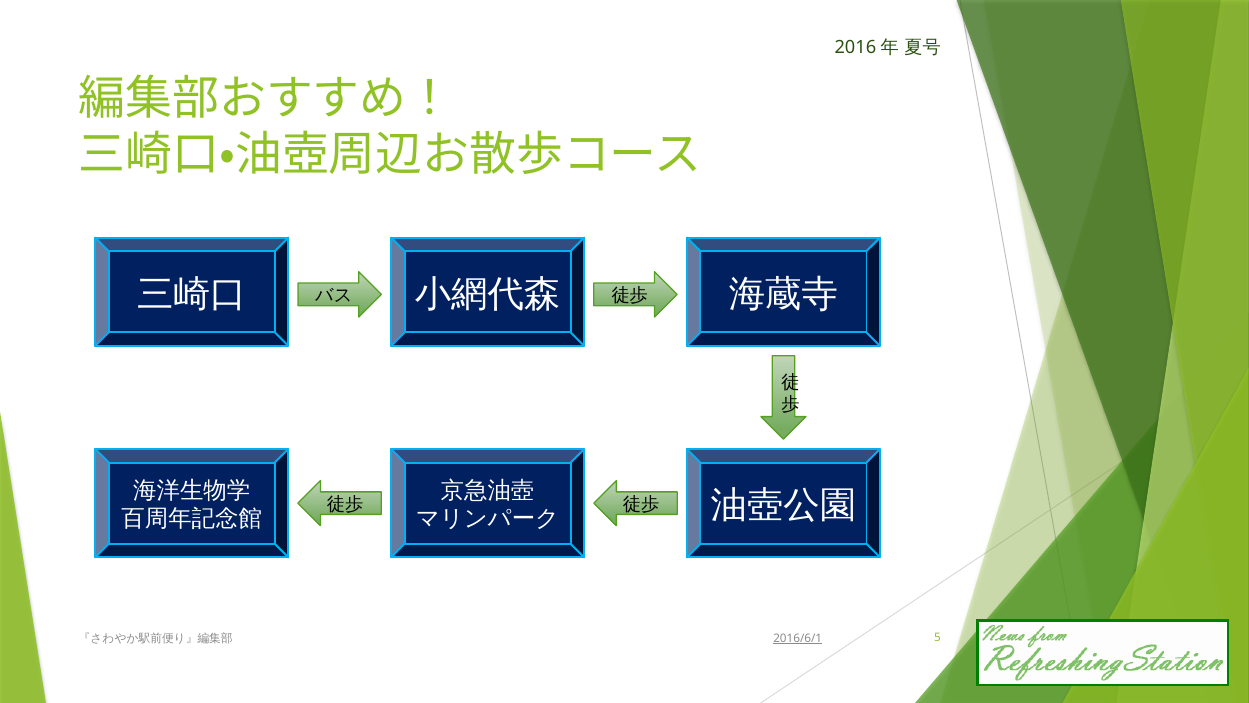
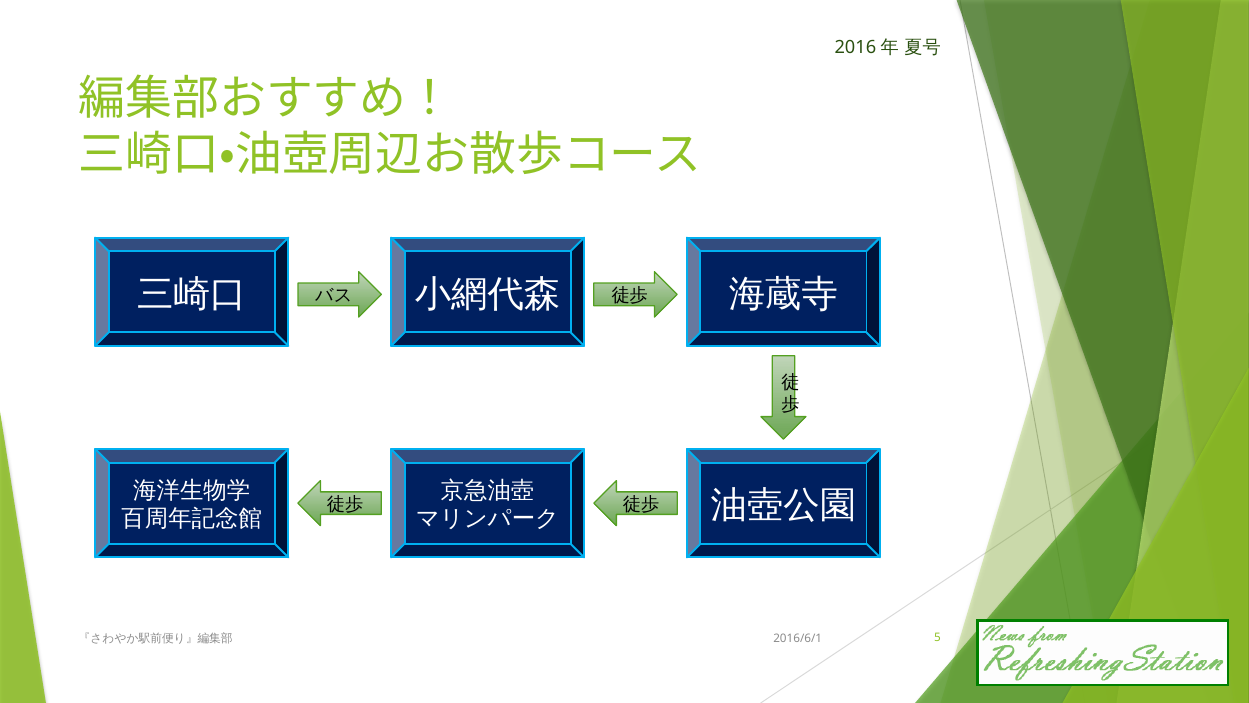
2016/6/1 underline: present -> none
